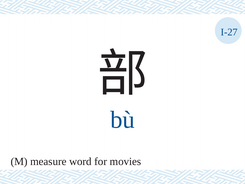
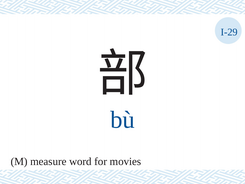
I-27: I-27 -> I-29
